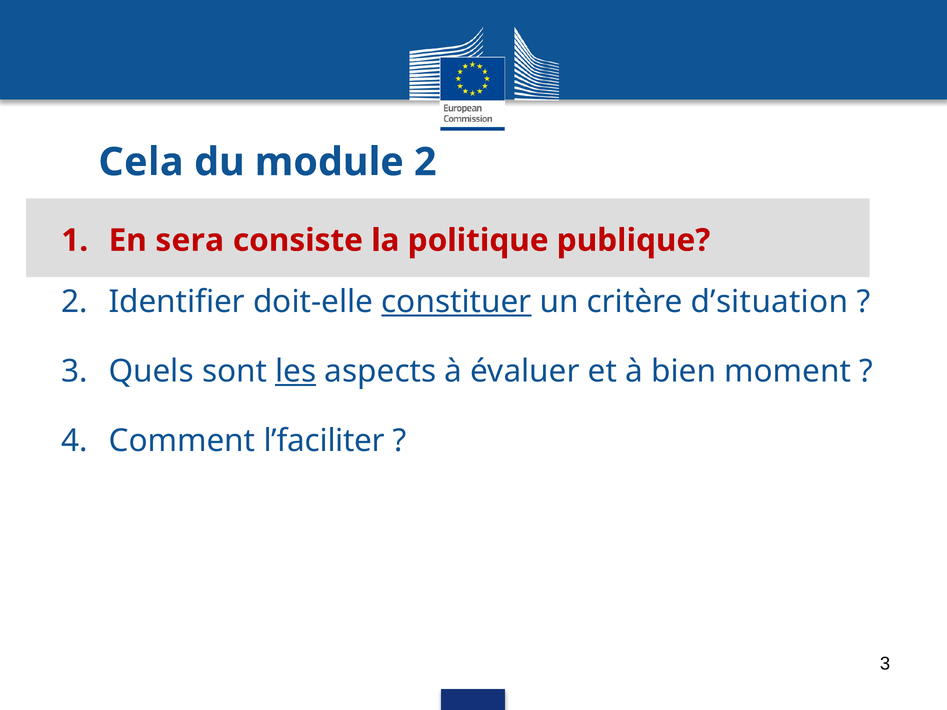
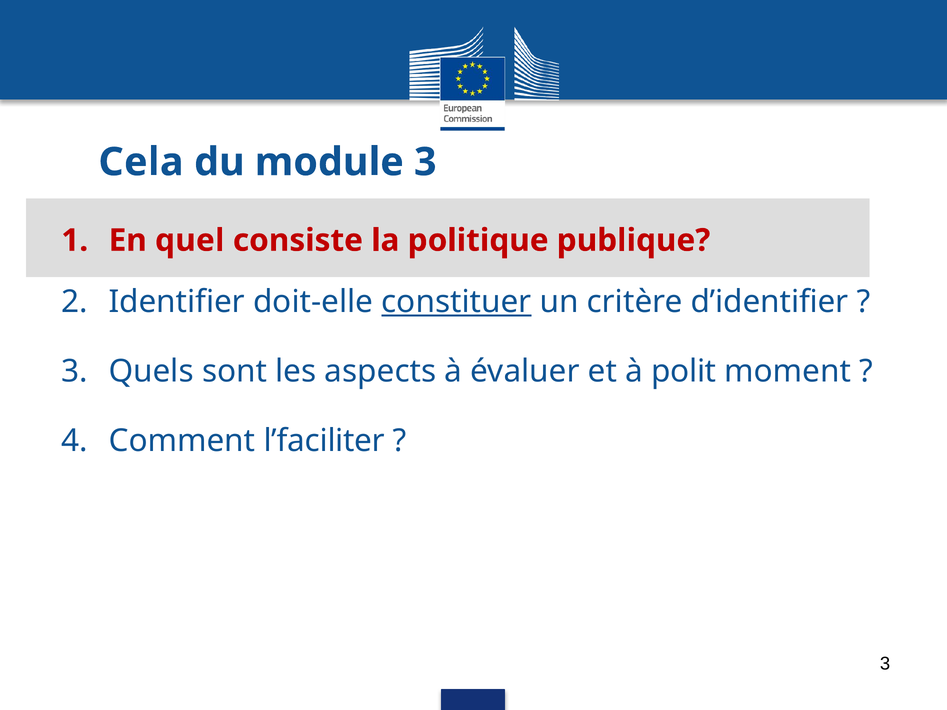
module 2: 2 -> 3
sera: sera -> quel
d’situation: d’situation -> d’identifier
les underline: present -> none
bien: bien -> polit
